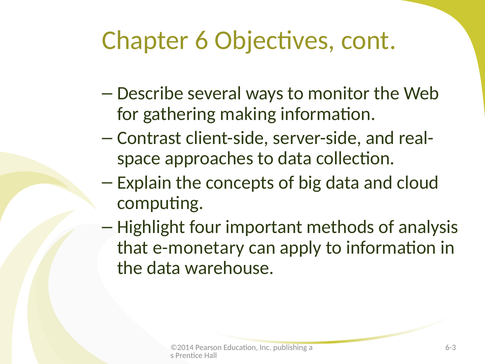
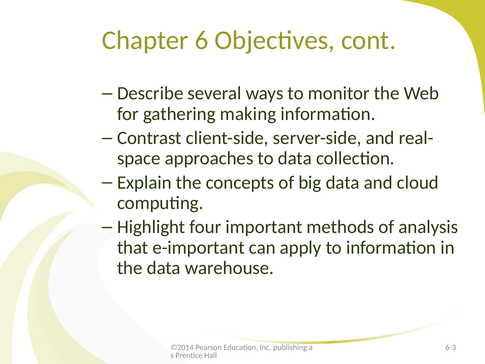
e-monetary: e-monetary -> e-important
